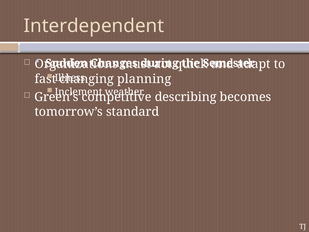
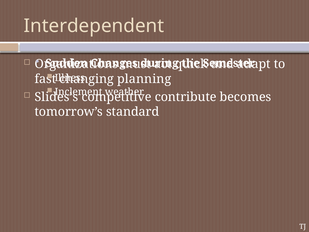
Green’s: Green’s -> Slides’s
describing: describing -> contribute
